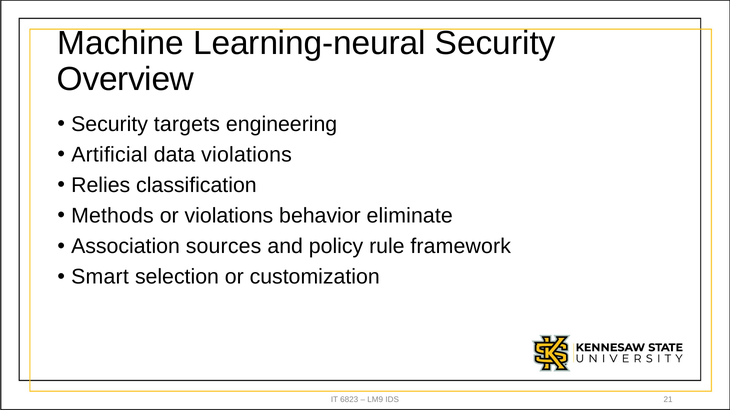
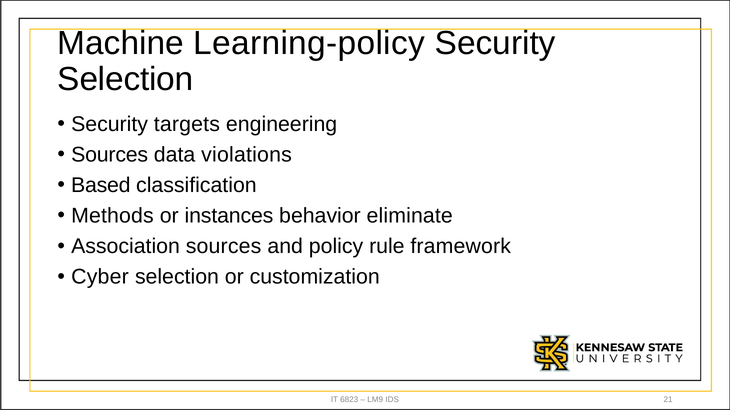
Learning‑neural: Learning‑neural -> Learning‑policy
Overview at (125, 79): Overview -> Selection
Artificial at (109, 155): Artificial -> Sources
Relies: Relies -> Based
or violations: violations -> instances
Smart: Smart -> Cyber
